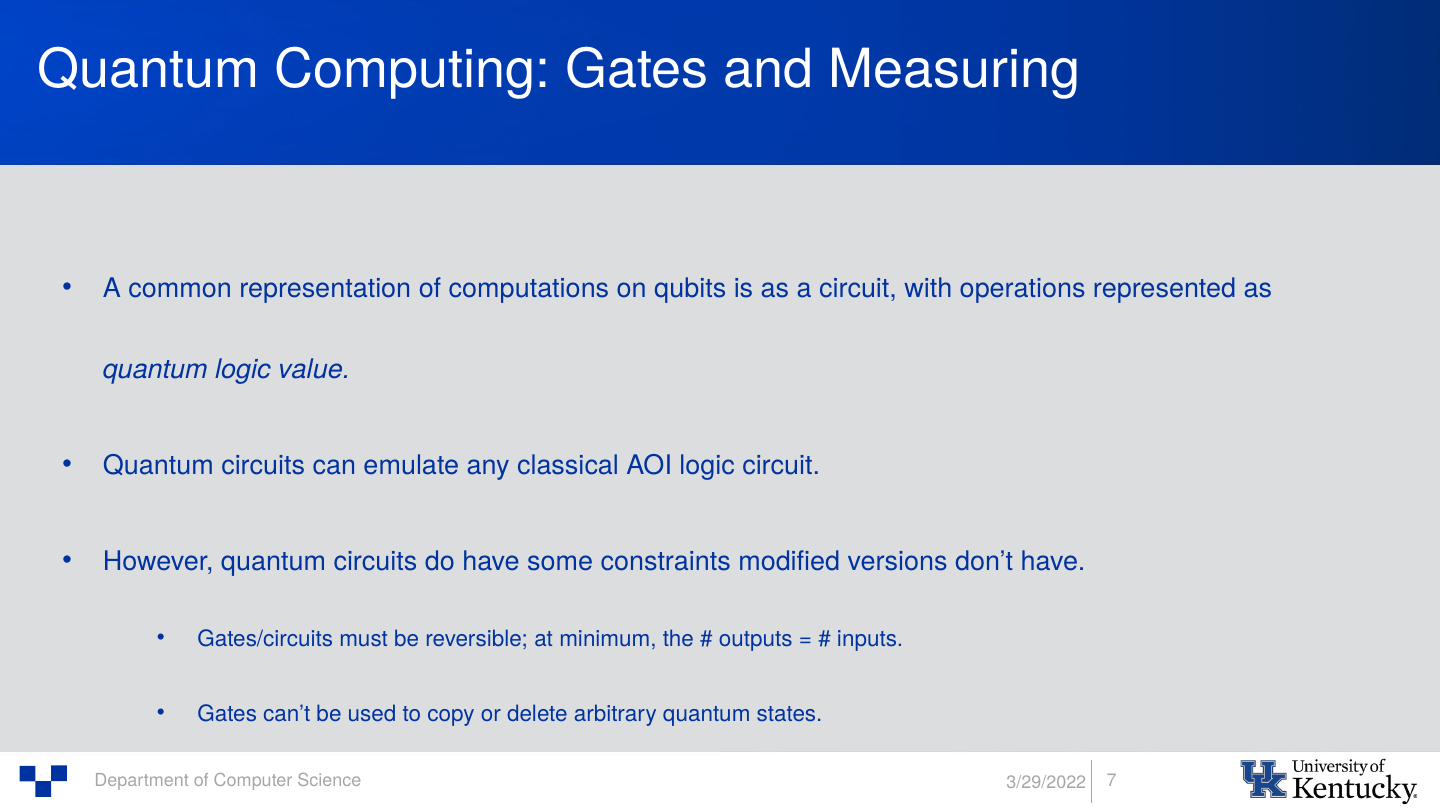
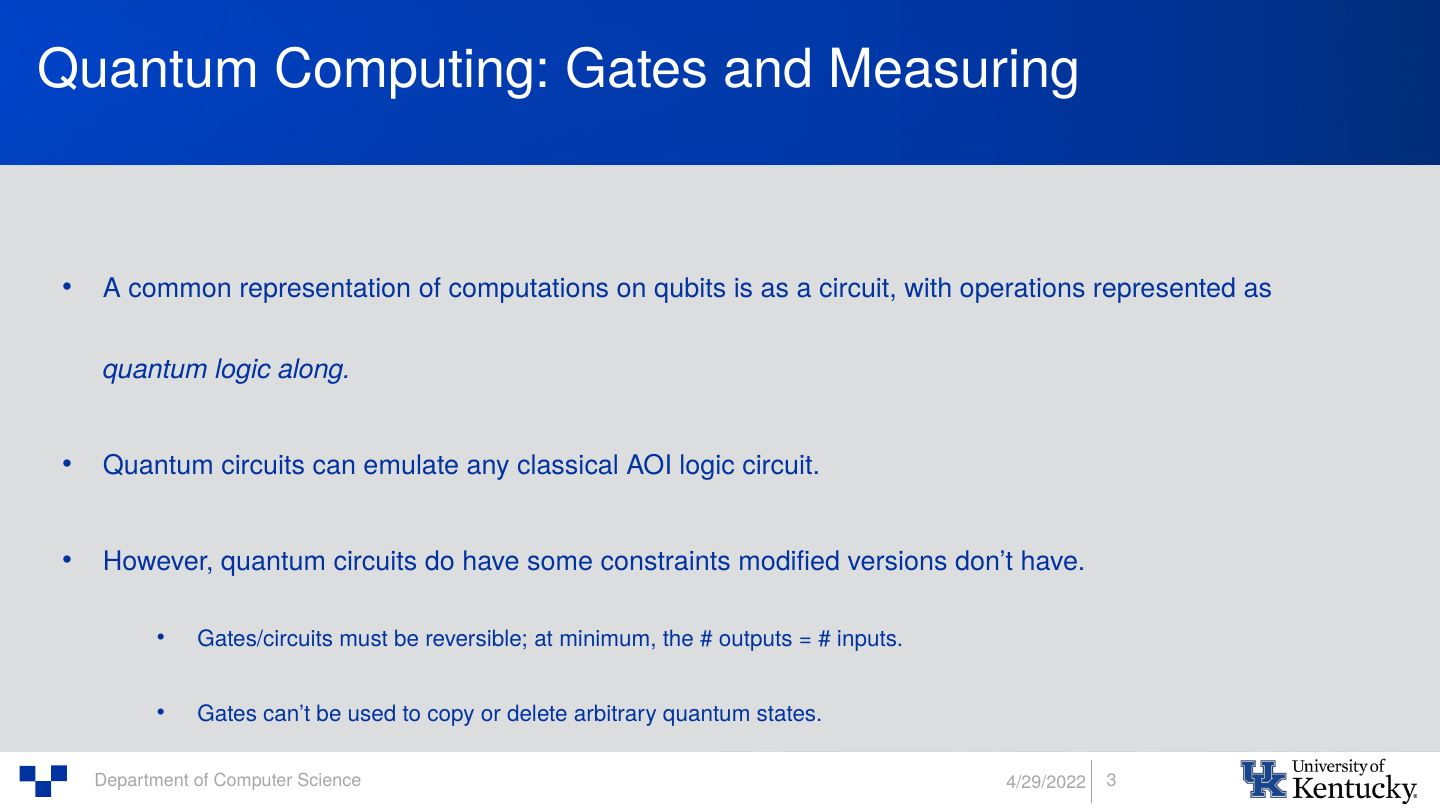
value: value -> along
7: 7 -> 3
3/29/2022: 3/29/2022 -> 4/29/2022
